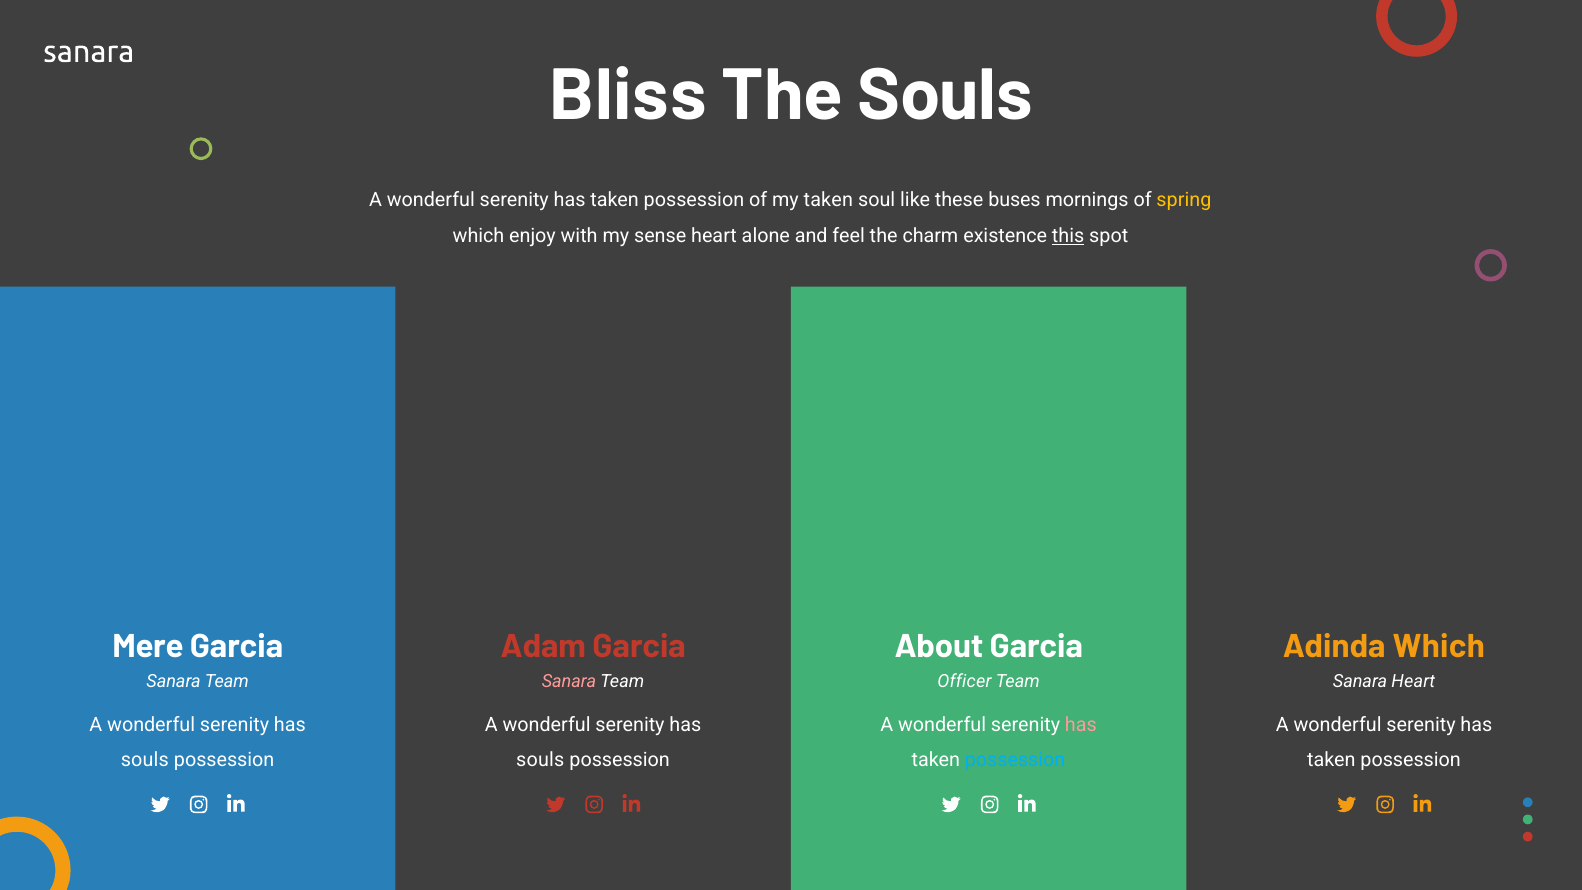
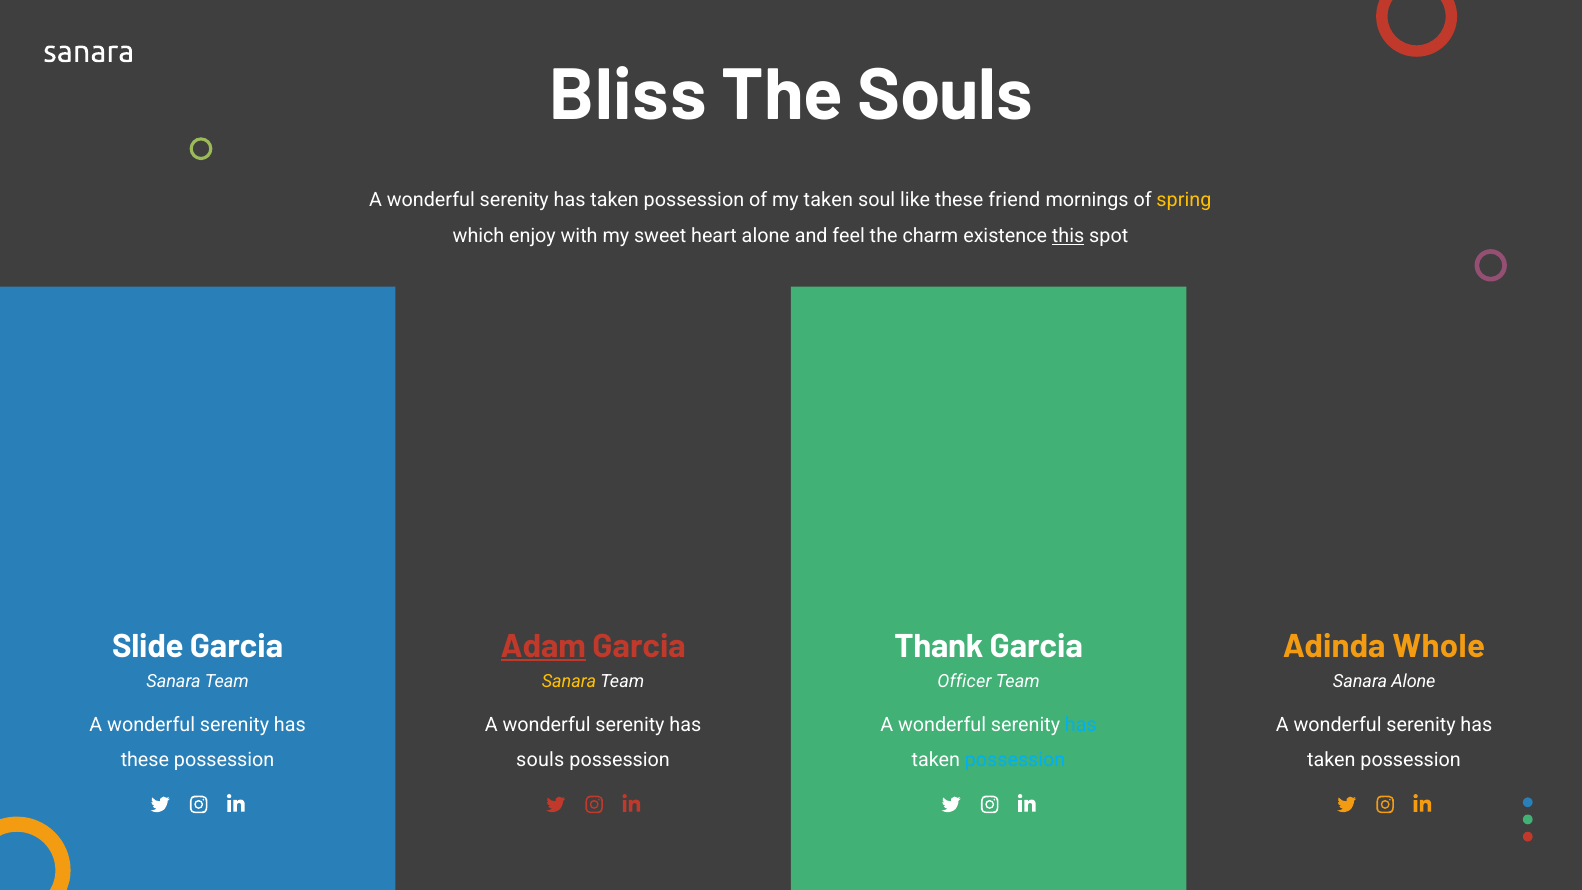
buses: buses -> friend
sense: sense -> sweet
Mere: Mere -> Slide
Adam underline: none -> present
About: About -> Thank
Adinda Which: Which -> Whole
Sanara at (569, 682) colour: pink -> yellow
Sanara Heart: Heart -> Alone
has at (1081, 724) colour: pink -> light blue
souls at (145, 760): souls -> these
